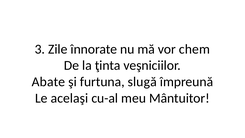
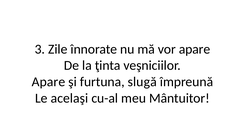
vor chem: chem -> apare
Abate at (48, 82): Abate -> Apare
